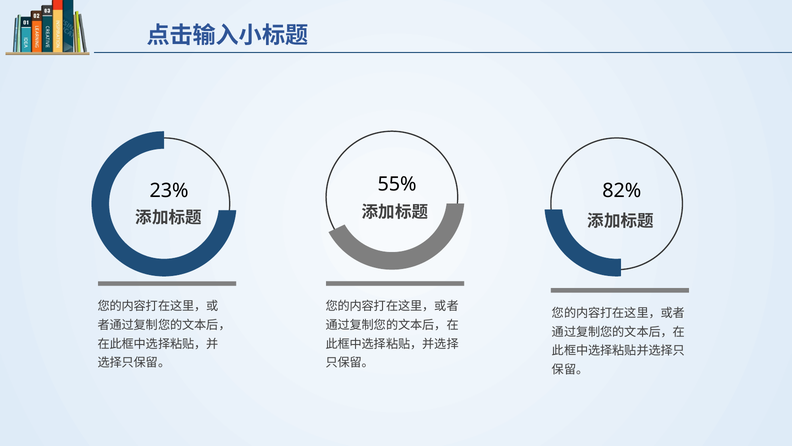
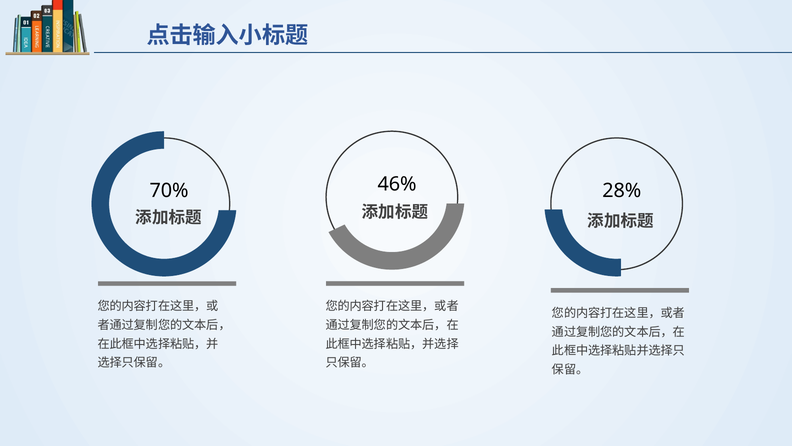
55%: 55% -> 46%
23%: 23% -> 70%
82%: 82% -> 28%
